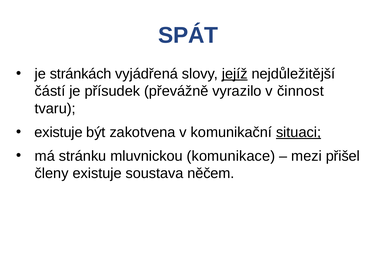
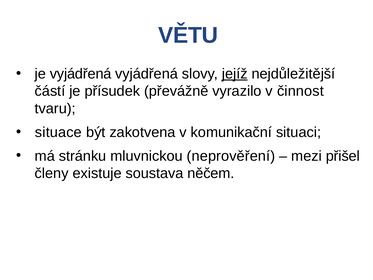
SPÁT: SPÁT -> VĚTU
je stránkách: stránkách -> vyjádřená
existuje at (59, 132): existuje -> situace
situaci underline: present -> none
komunikace: komunikace -> neprověření
